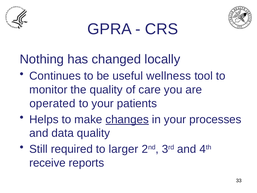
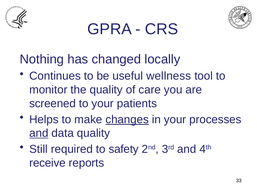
operated: operated -> screened
and at (39, 133) underline: none -> present
larger: larger -> safety
